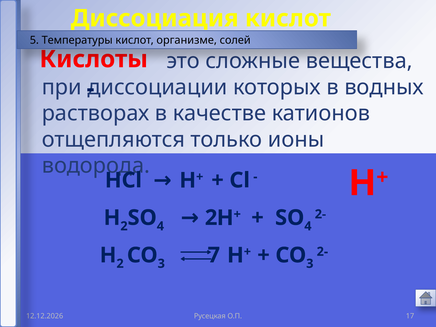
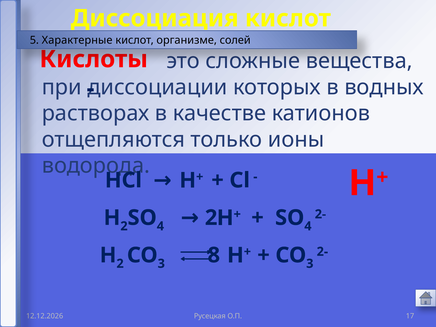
Температуры: Температуры -> Характерные
7: 7 -> 8
